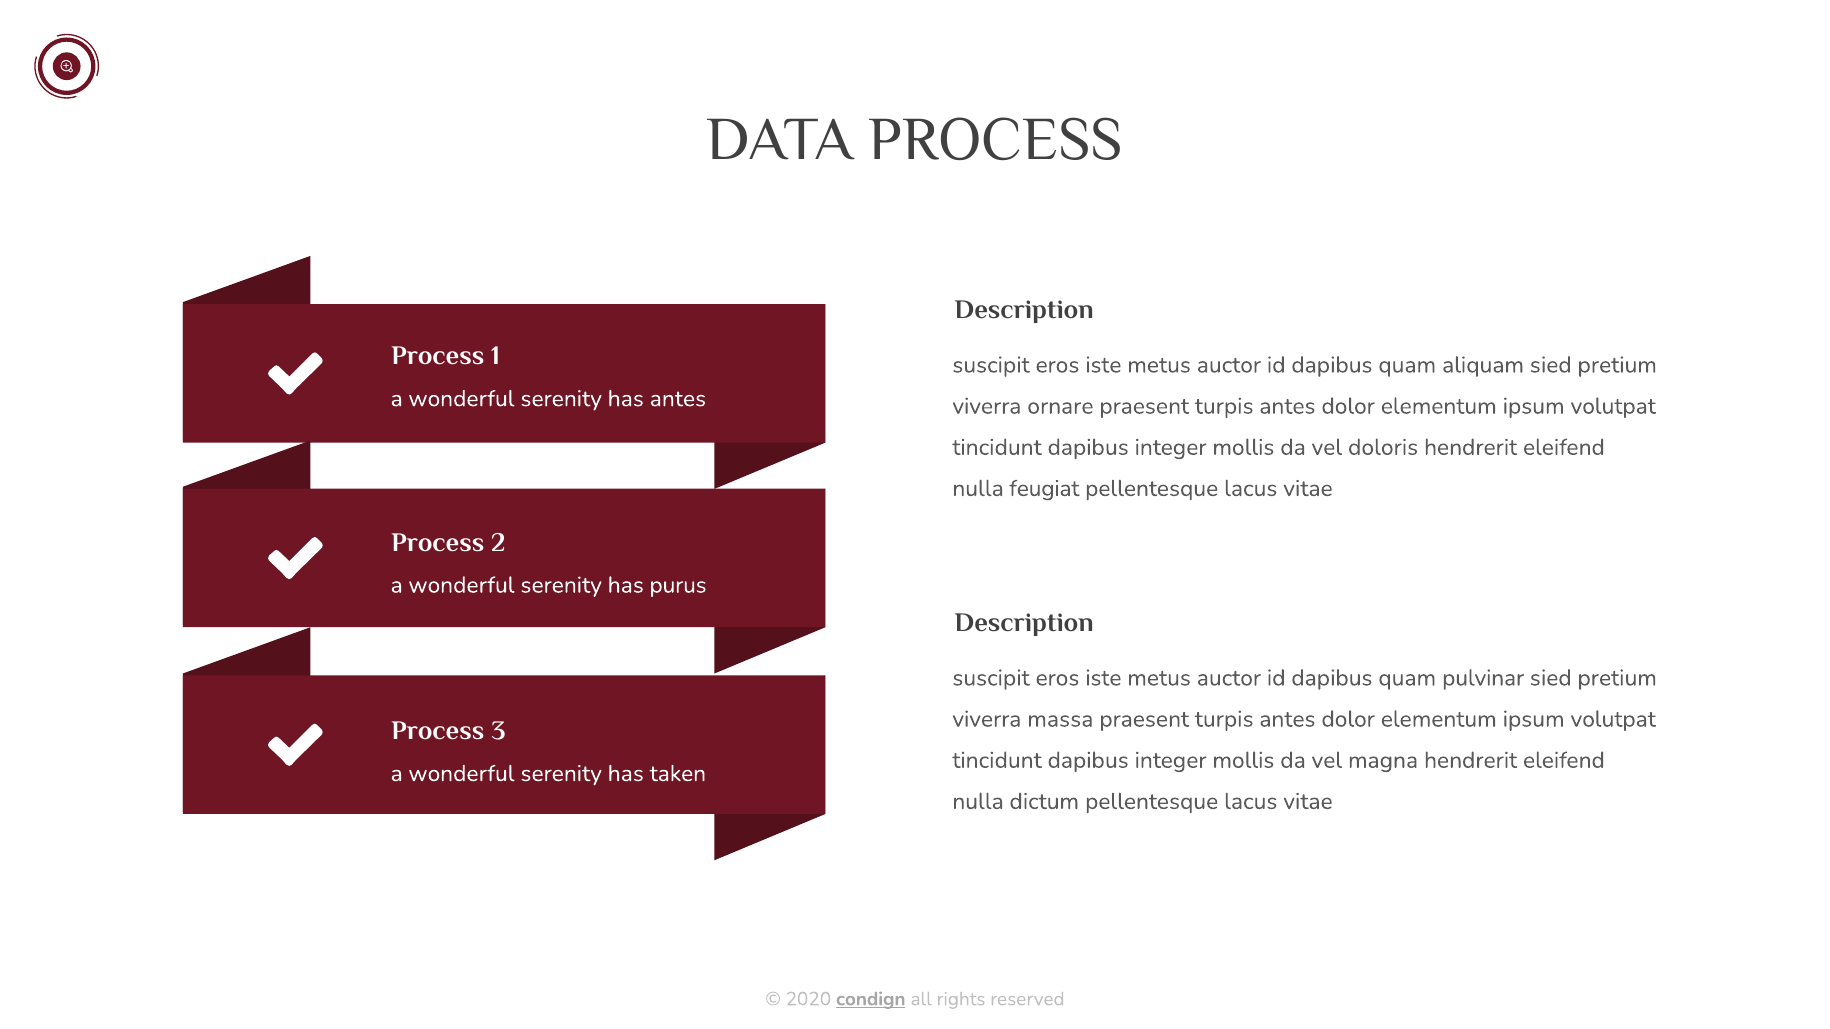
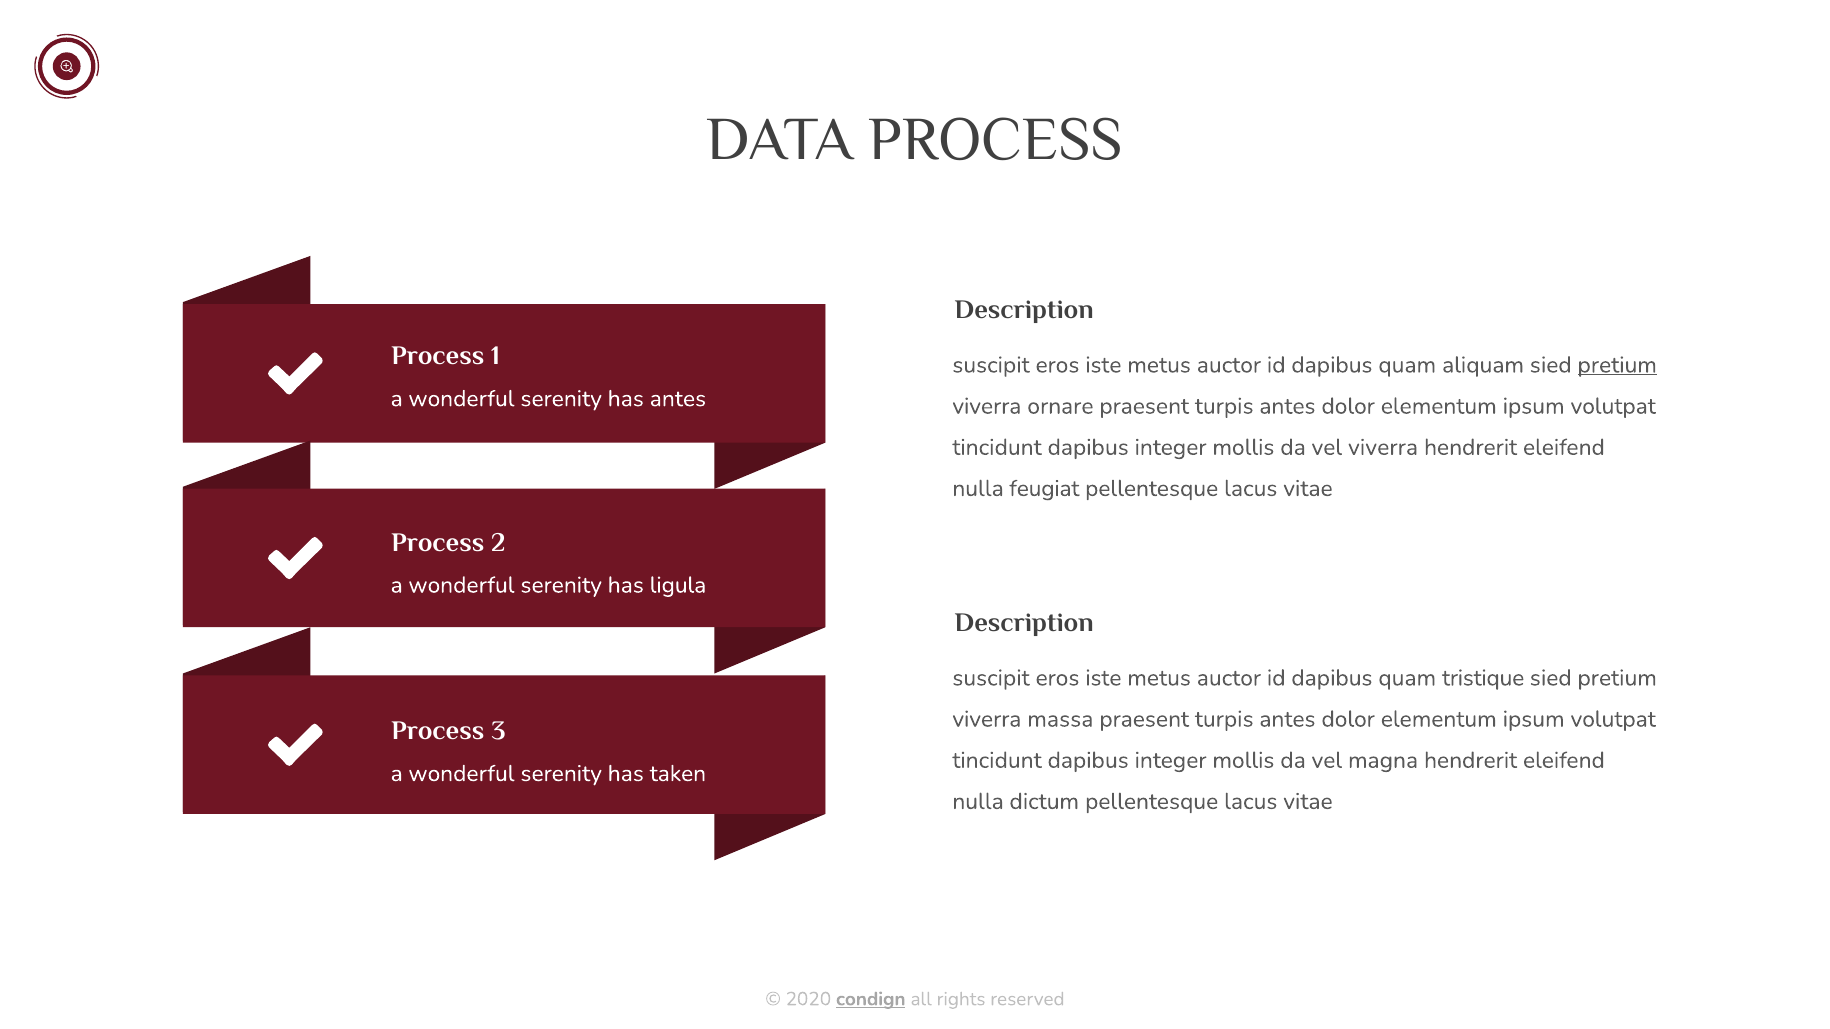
pretium at (1617, 365) underline: none -> present
vel doloris: doloris -> viverra
purus: purus -> ligula
pulvinar: pulvinar -> tristique
